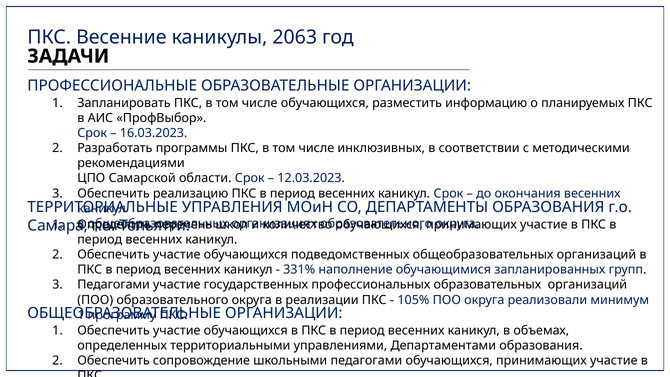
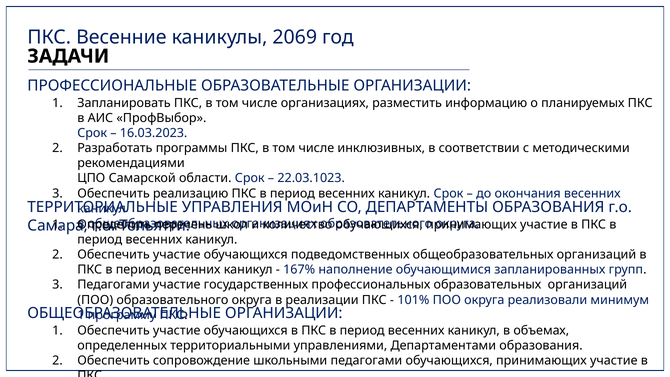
2063: 2063 -> 2069
числе обучающихся: обучающихся -> организациях
12.03.2023: 12.03.2023 -> 22.03.1023
331%: 331% -> 167%
105%: 105% -> 101%
